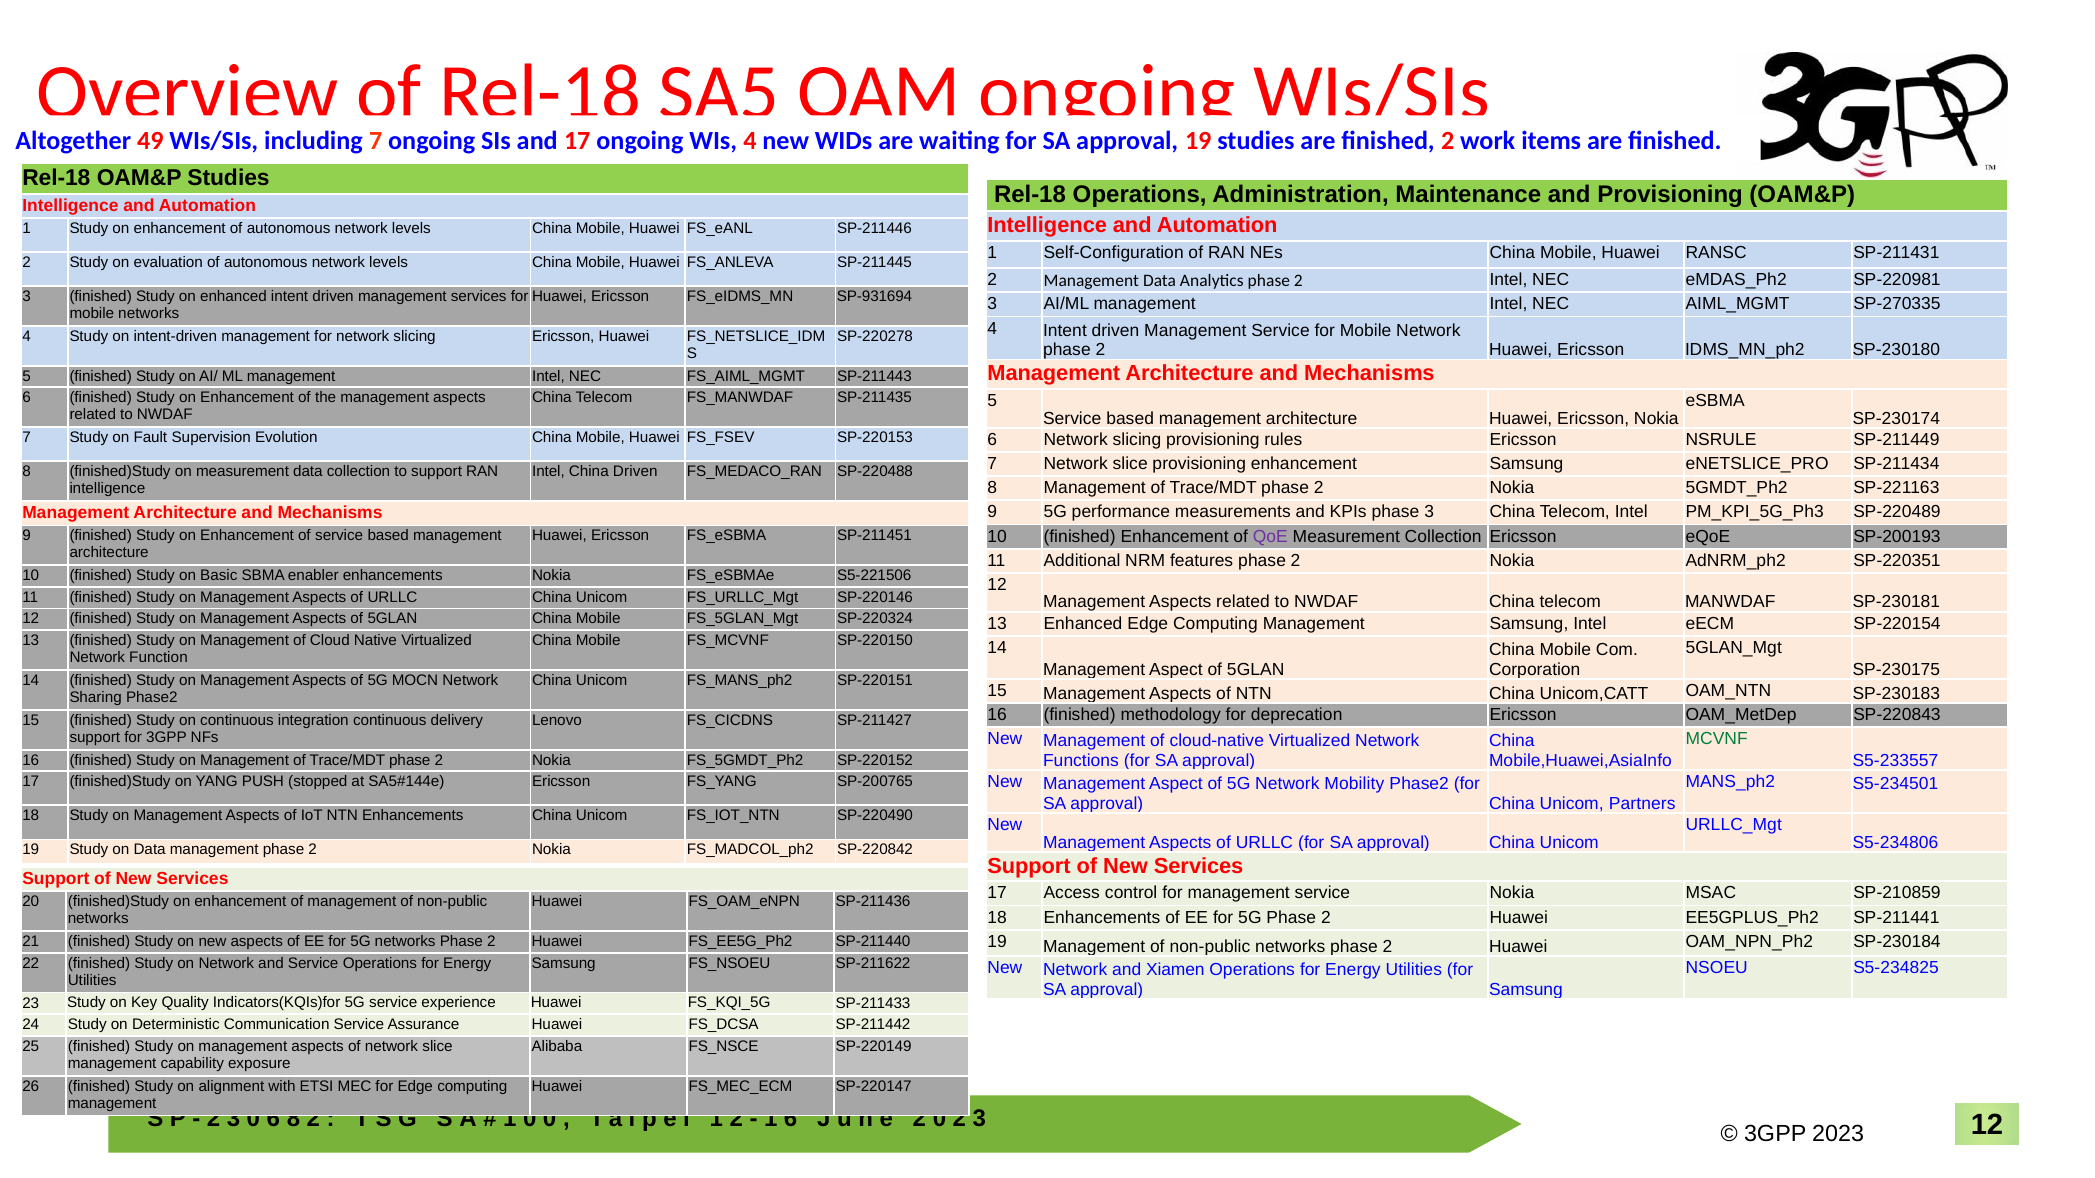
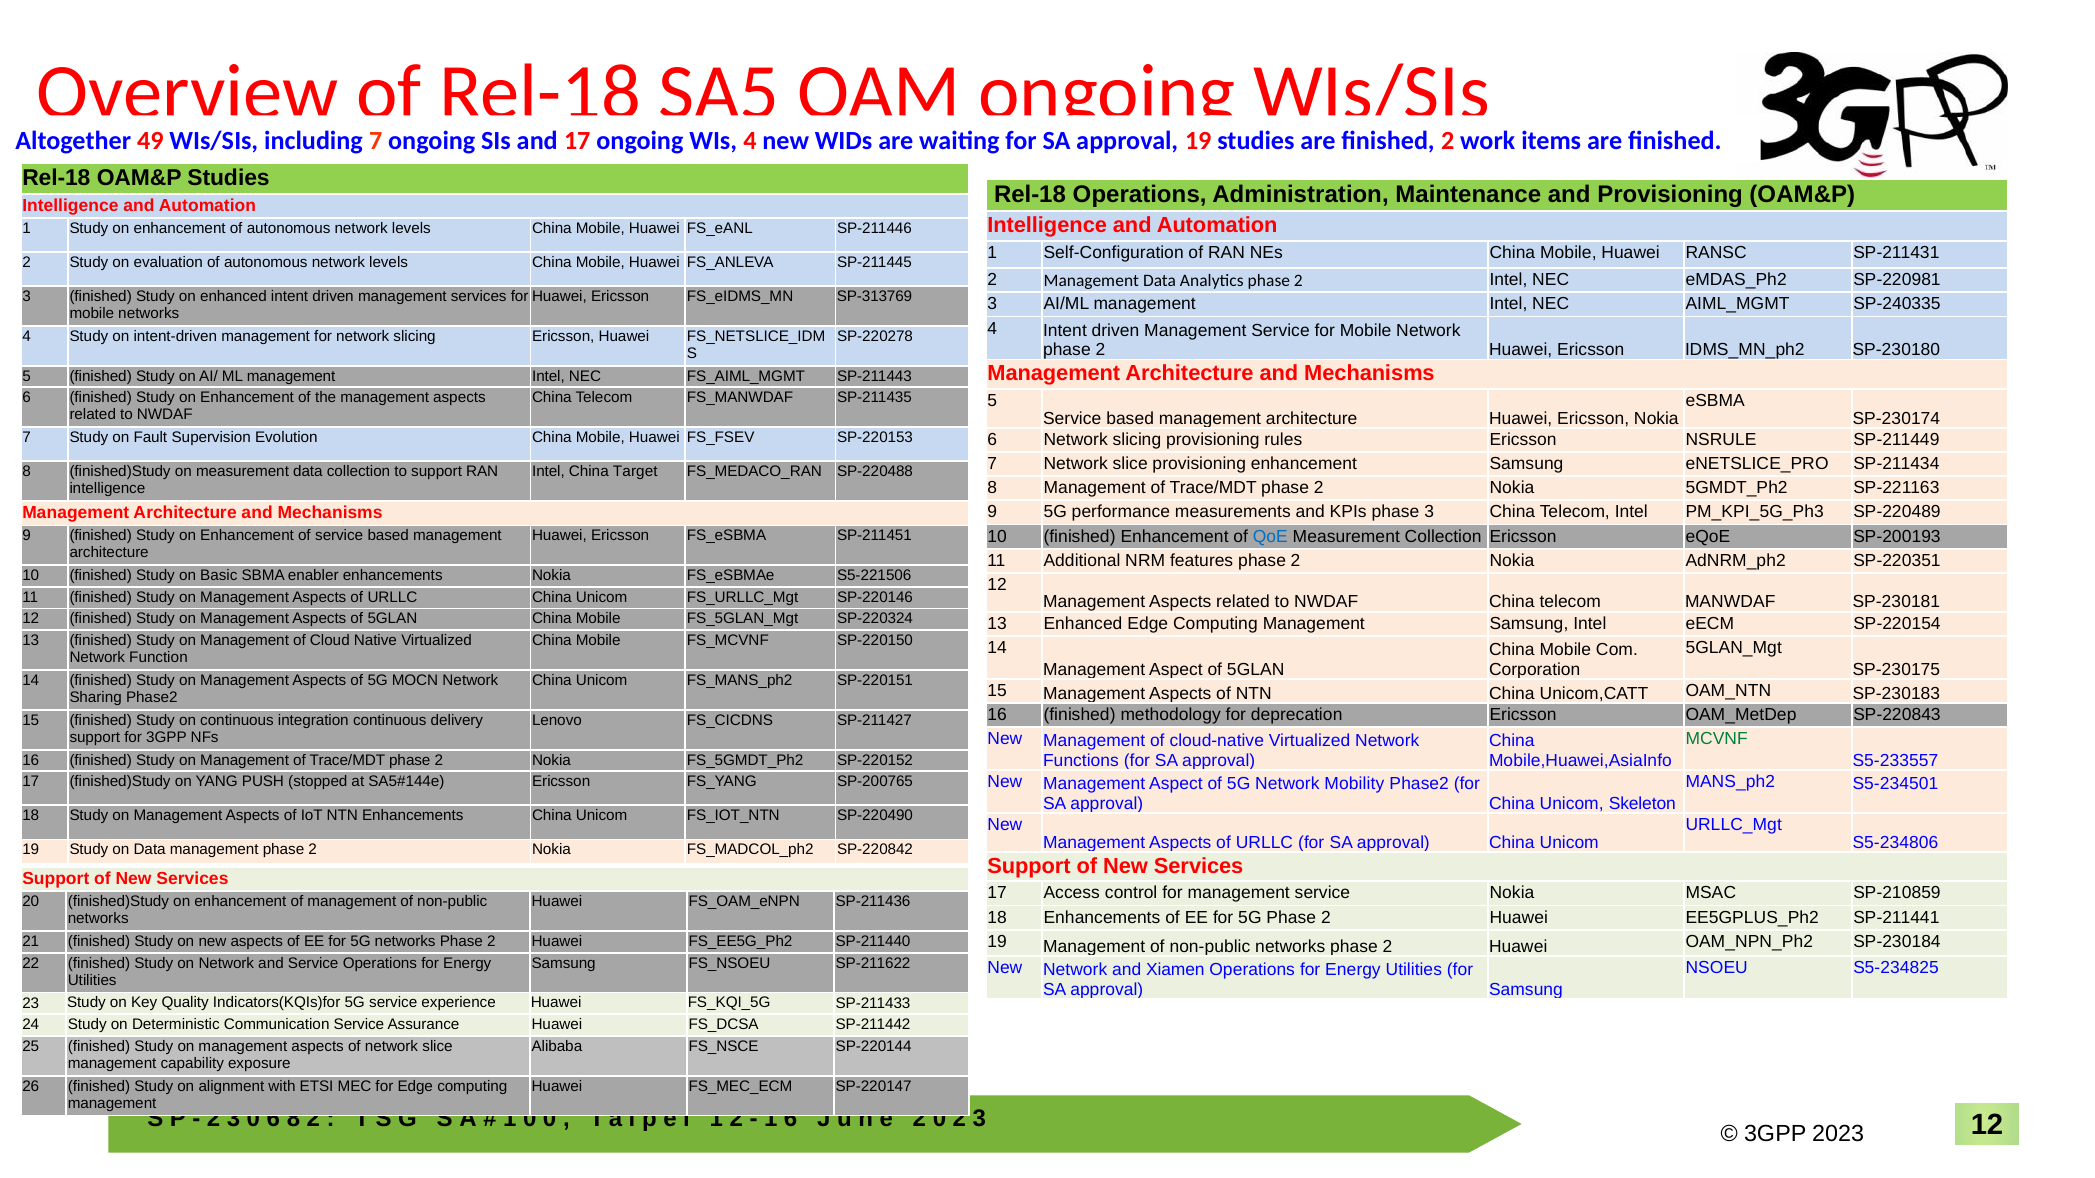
SP-931694: SP-931694 -> SP-313769
SP-270335: SP-270335 -> SP-240335
China Driven: Driven -> Target
QoE colour: purple -> blue
Partners: Partners -> Skeleton
SP-220149: SP-220149 -> SP-220144
